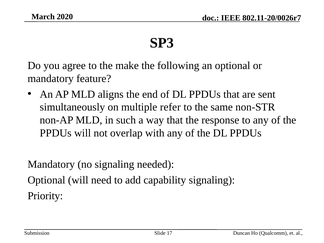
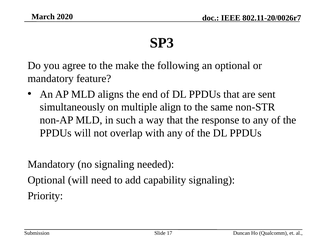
refer: refer -> align
